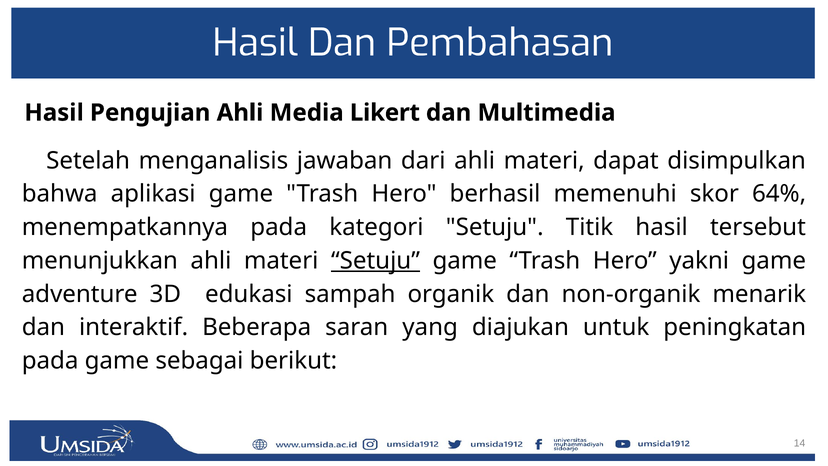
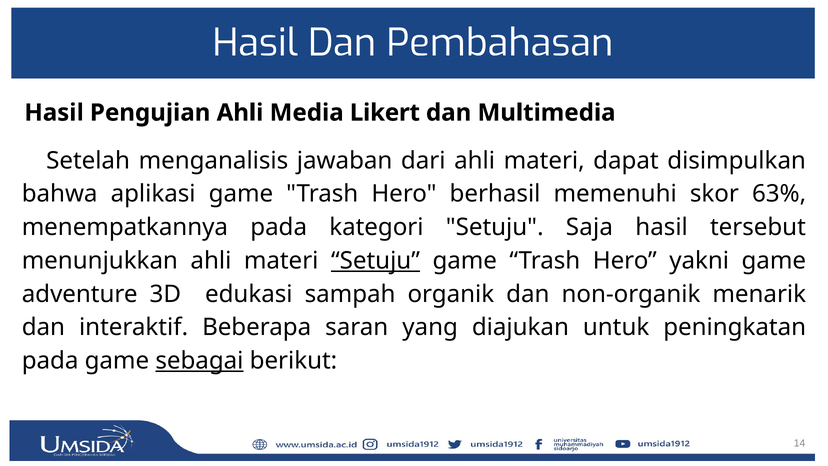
64%: 64% -> 63%
Titik: Titik -> Saja
sebagai underline: none -> present
